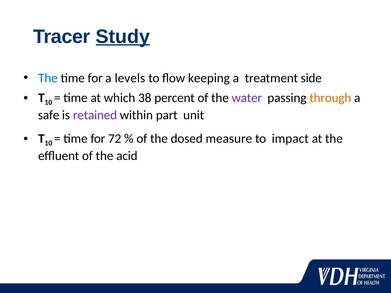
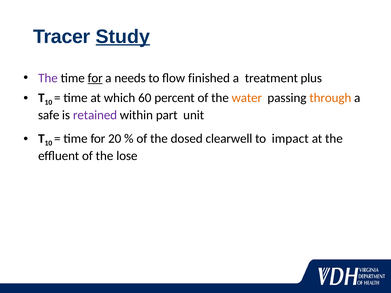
The at (48, 78) colour: blue -> purple
for at (95, 78) underline: none -> present
levels: levels -> needs
keeping: keeping -> finished
side: side -> plus
38: 38 -> 60
water colour: purple -> orange
72: 72 -> 20
measure: measure -> clearwell
acid: acid -> lose
